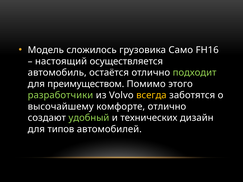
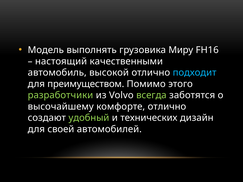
сложилось: сложилось -> выполнять
Само: Само -> Миру
осуществляется: осуществляется -> качественными
остаётся: остаётся -> высокой
подходит colour: light green -> light blue
всегда colour: yellow -> light green
типов: типов -> своей
